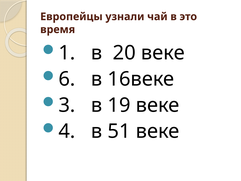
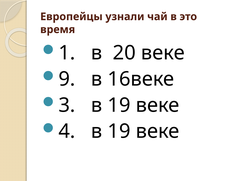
6: 6 -> 9
4 в 51: 51 -> 19
